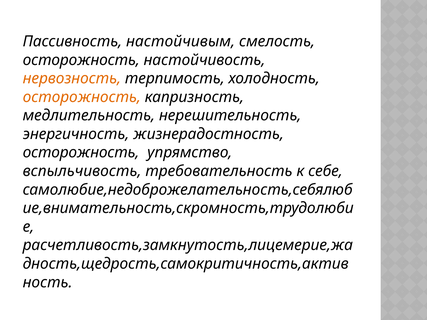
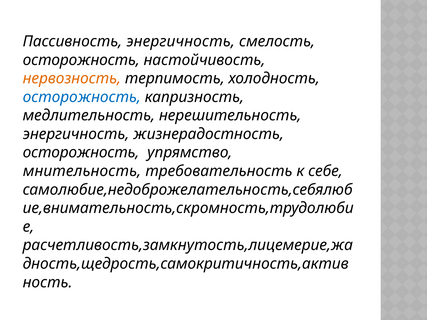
Пассивность настойчивым: настойчивым -> энергичность
осторожность at (82, 97) colour: orange -> blue
вспыльчивость: вспыльчивость -> мнительность
